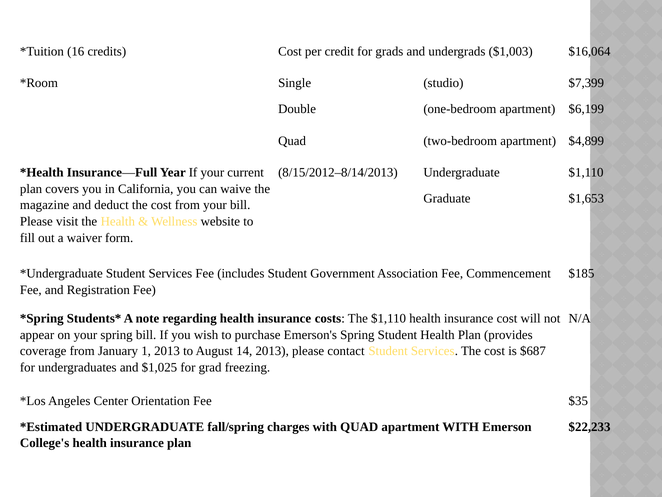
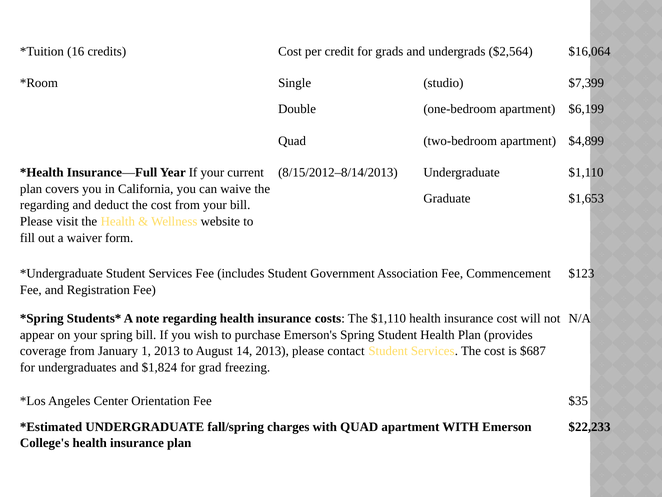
$1,003: $1,003 -> $2,564
magazine at (45, 205): magazine -> regarding
$185: $185 -> $123
$1,025: $1,025 -> $1,824
